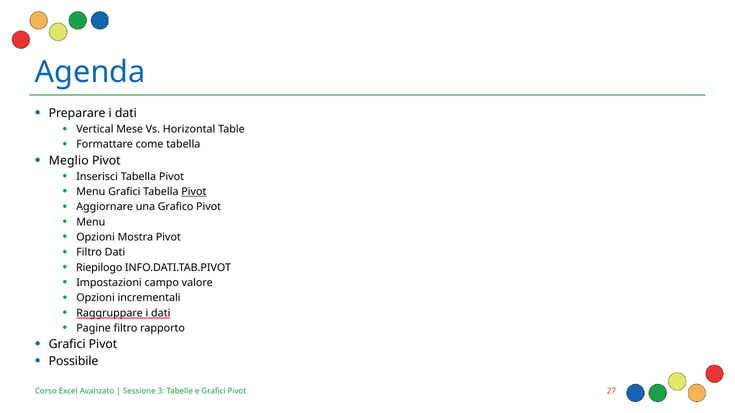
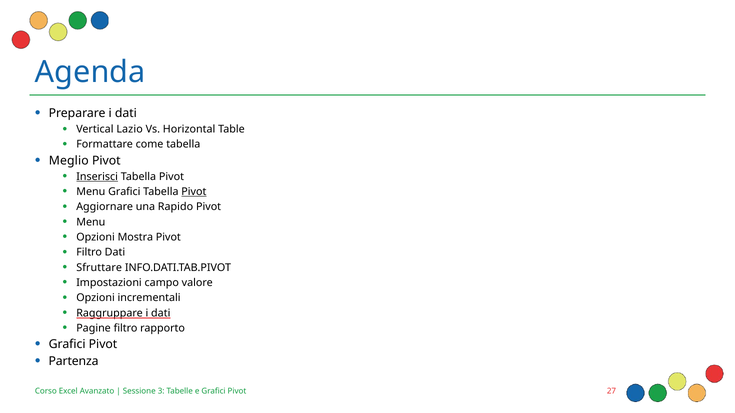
Mese: Mese -> Lazio
Inserisci underline: none -> present
Grafico: Grafico -> Rapido
Riepilogo: Riepilogo -> Sfruttare
Possibile: Possibile -> Partenza
